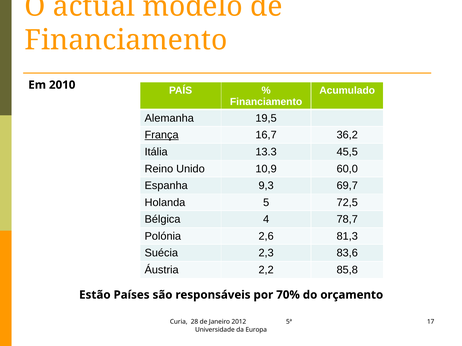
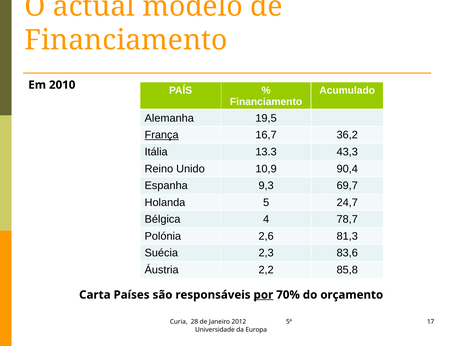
45,5: 45,5 -> 43,3
60,0: 60,0 -> 90,4
72,5: 72,5 -> 24,7
Estão: Estão -> Carta
por underline: none -> present
